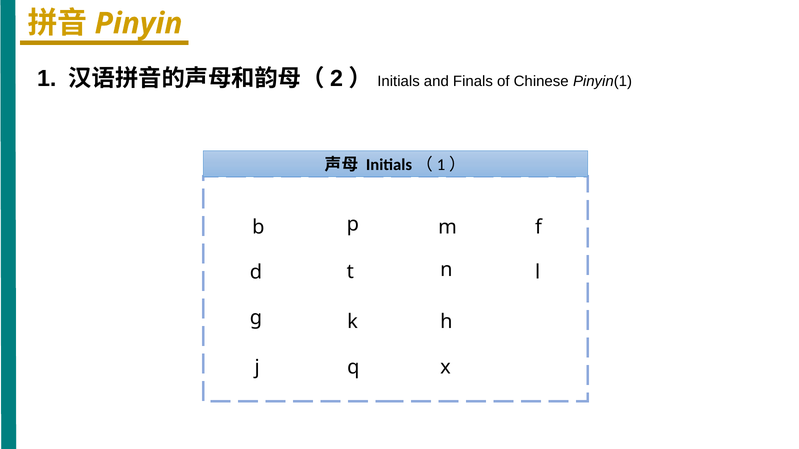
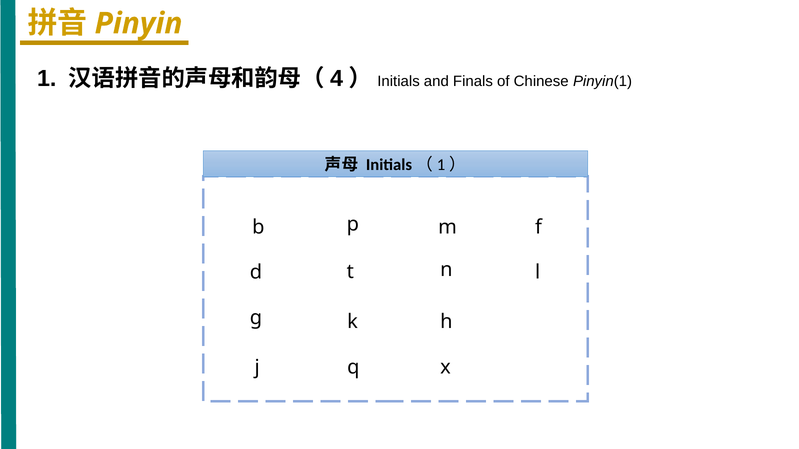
2: 2 -> 4
